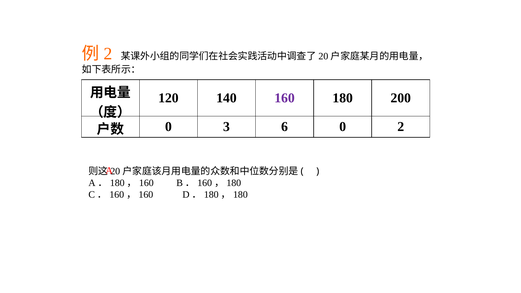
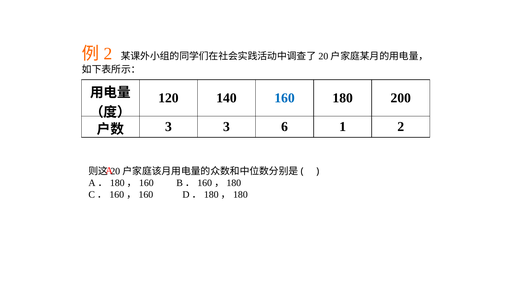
160 colour: purple -> blue
0 at (168, 127): 0 -> 3
6 0: 0 -> 1
